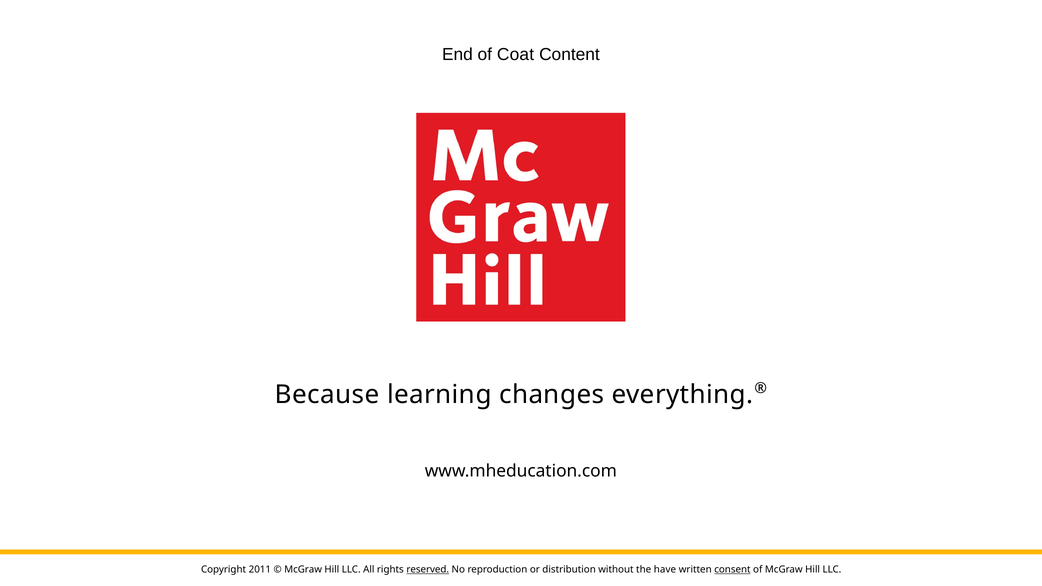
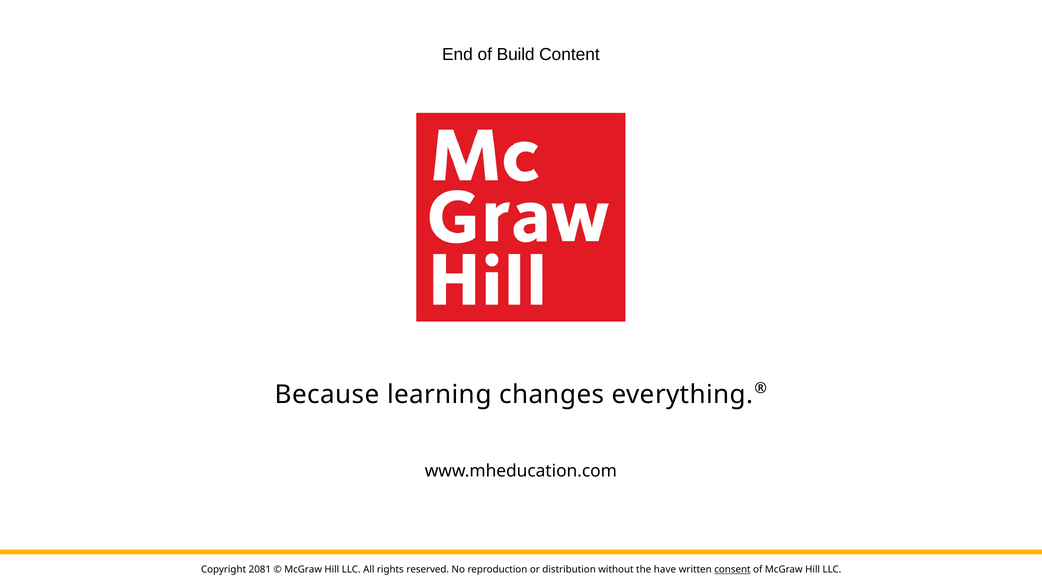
Coat: Coat -> Build
2011: 2011 -> 2081
reserved underline: present -> none
